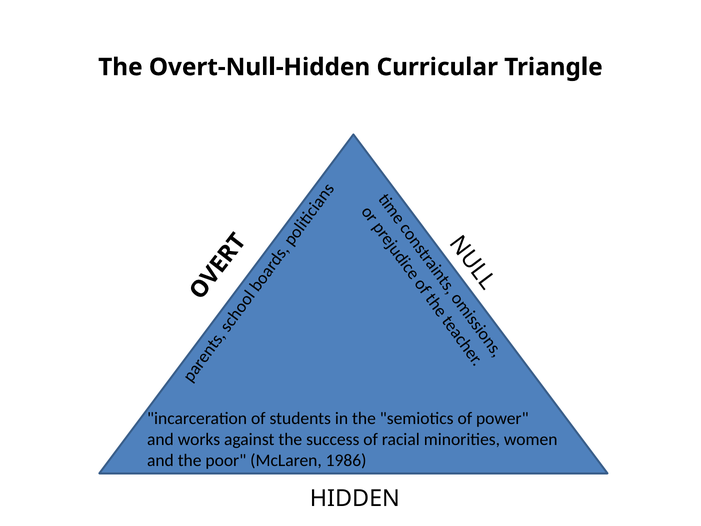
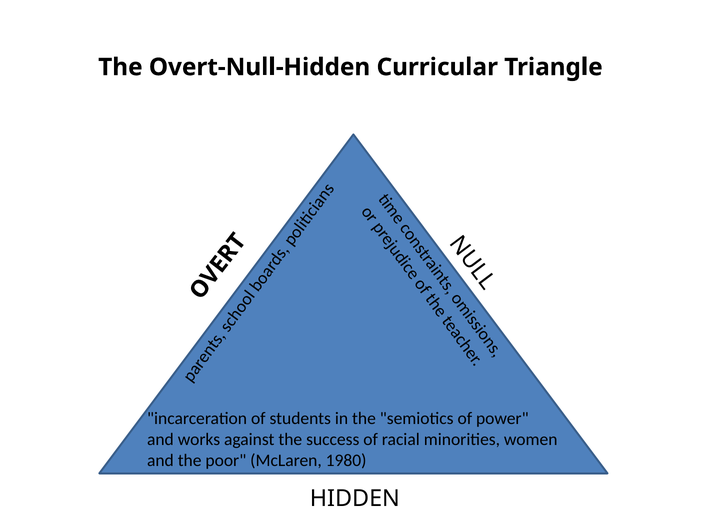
1986: 1986 -> 1980
